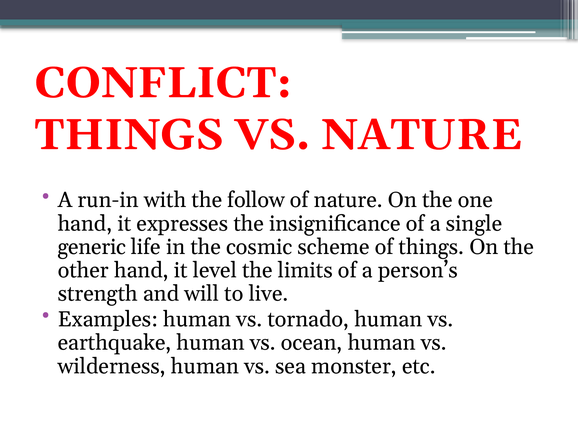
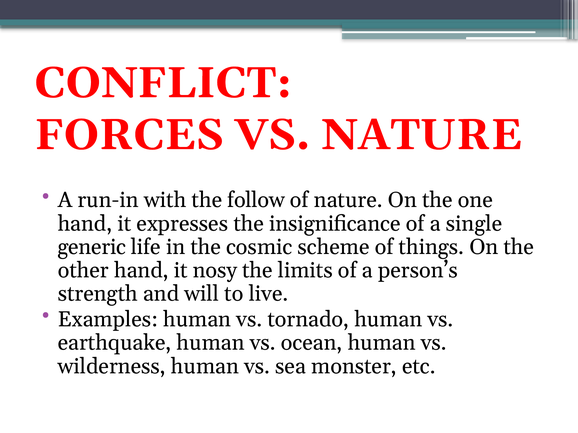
THINGS at (129, 135): THINGS -> FORCES
level: level -> nosy
